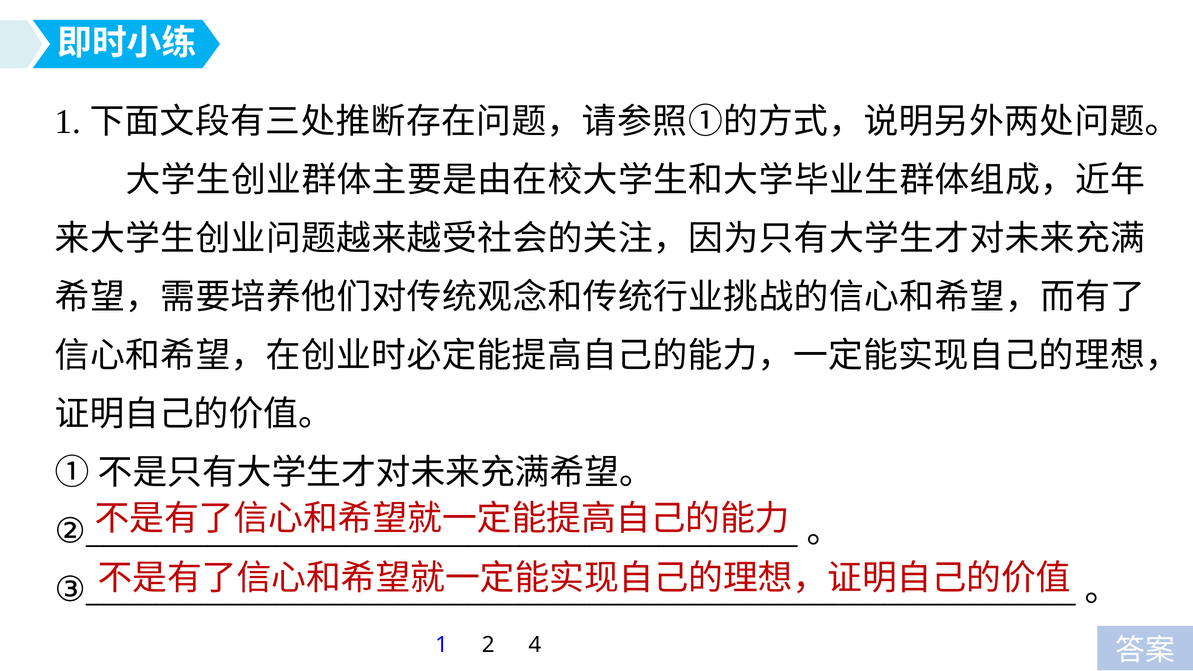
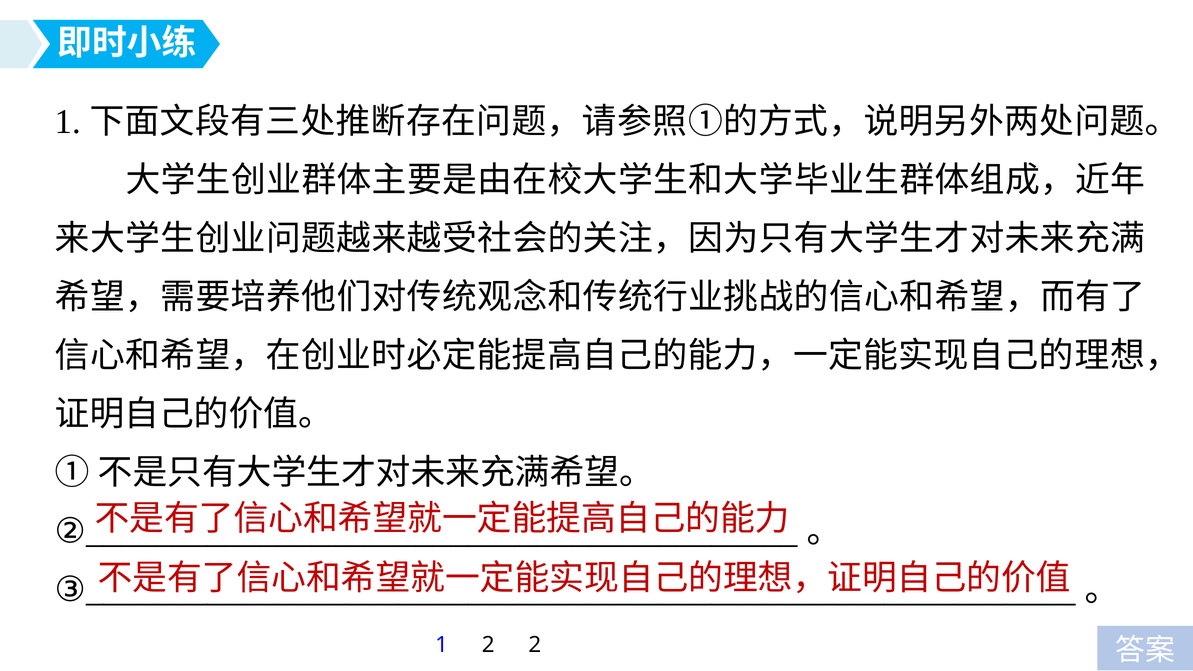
2 4: 4 -> 2
